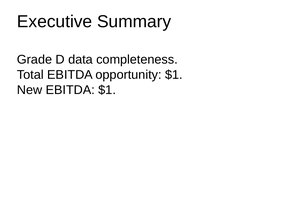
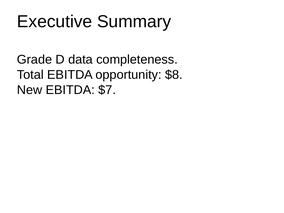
opportunity $1: $1 -> $8
EBITDA $1: $1 -> $7
